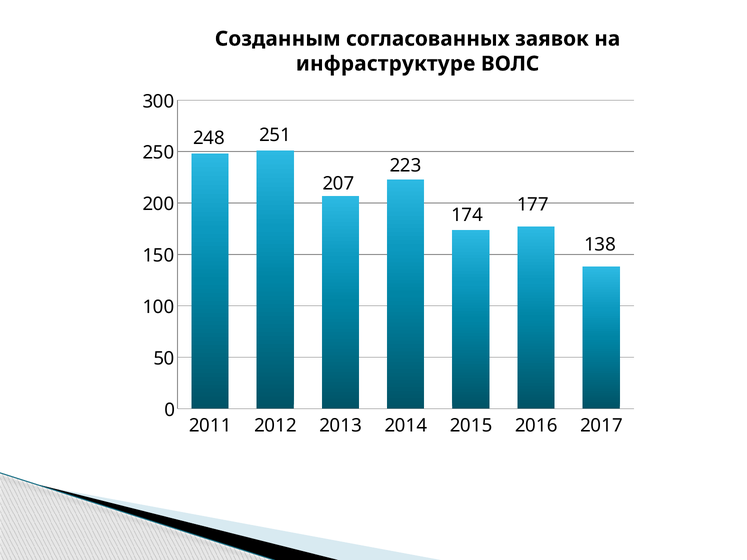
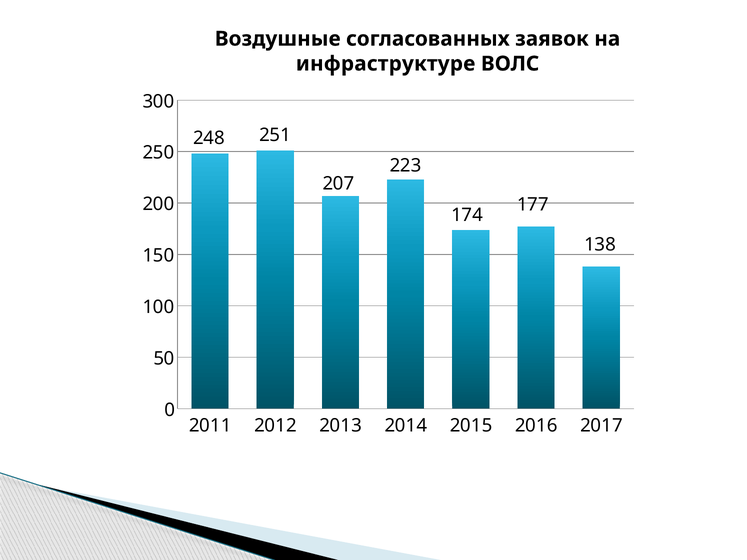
Созданным: Созданным -> Воздушные
